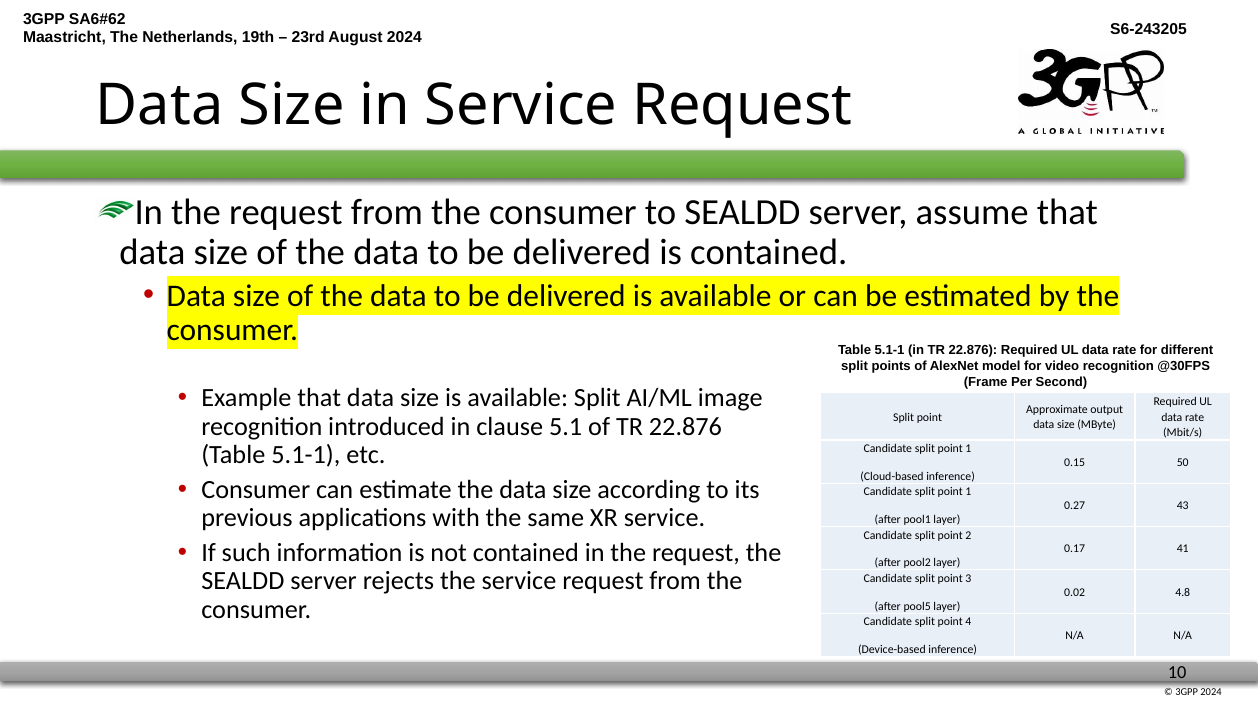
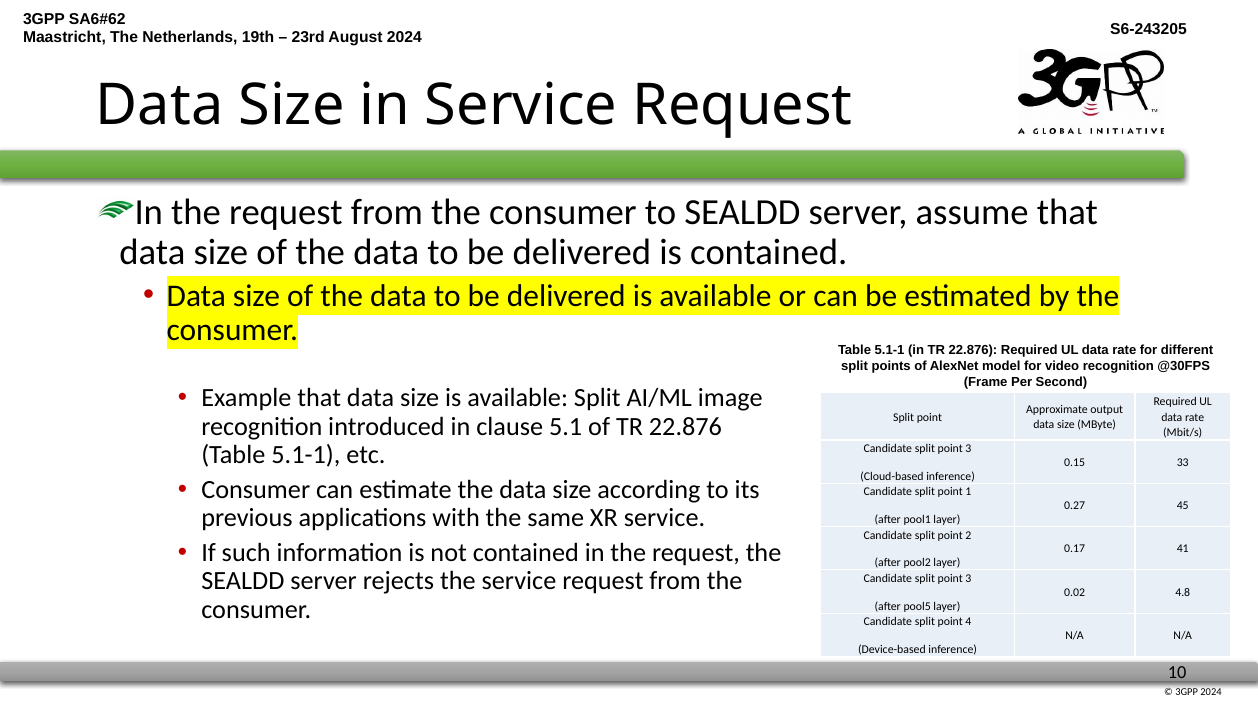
1 at (968, 448): 1 -> 3
50: 50 -> 33
43: 43 -> 45
